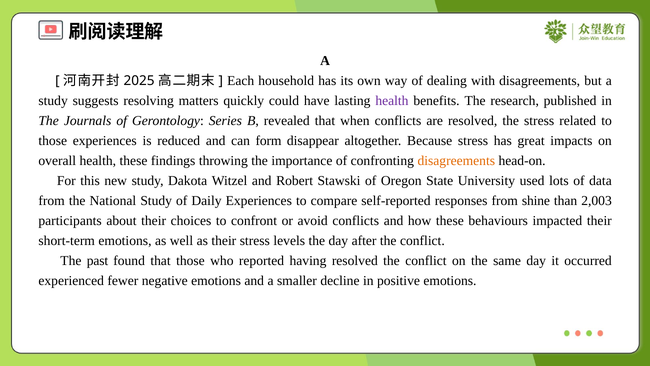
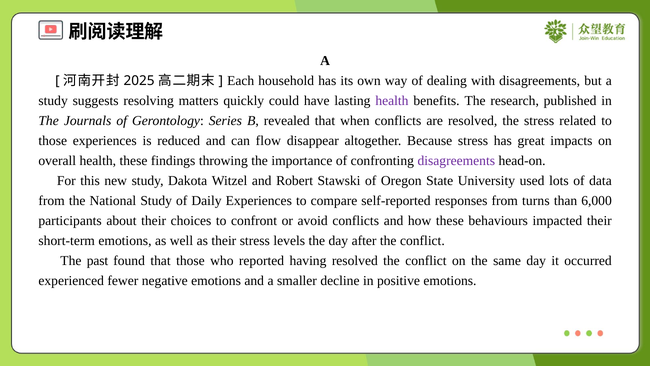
form: form -> flow
disagreements at (456, 161) colour: orange -> purple
shine: shine -> turns
2,003: 2,003 -> 6,000
